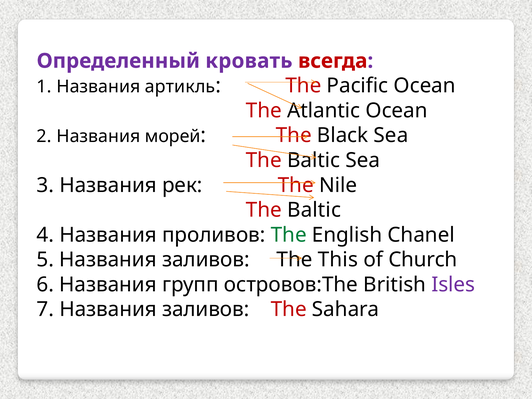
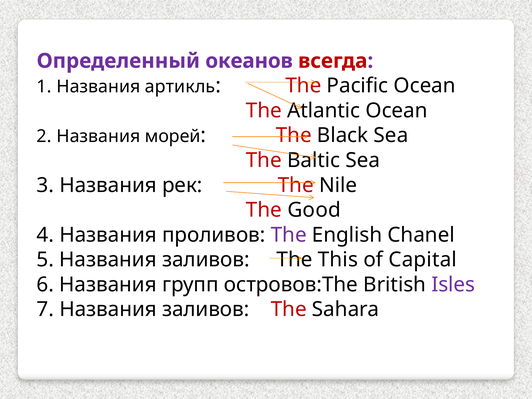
кровать: кровать -> океанов
Baltic at (314, 210): Baltic -> Good
The at (289, 235) colour: green -> purple
Church: Church -> Capital
